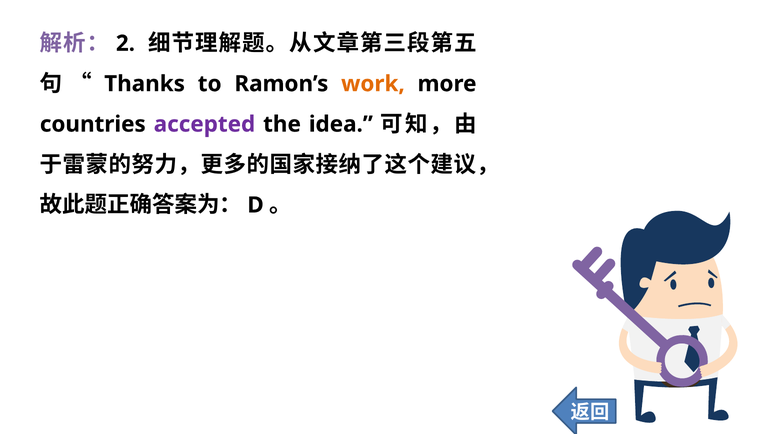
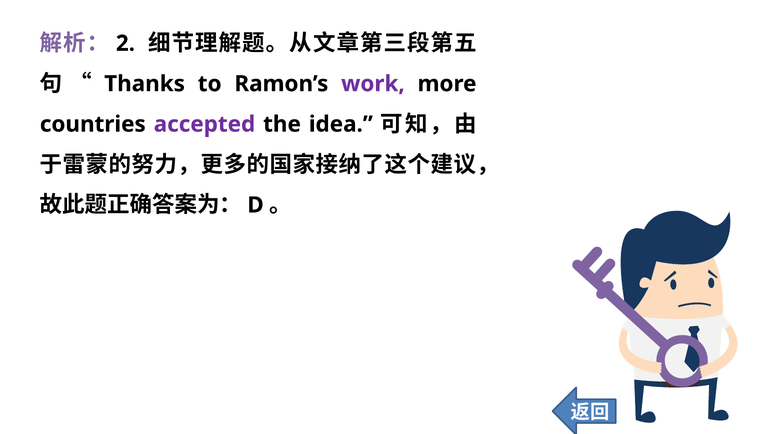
work colour: orange -> purple
